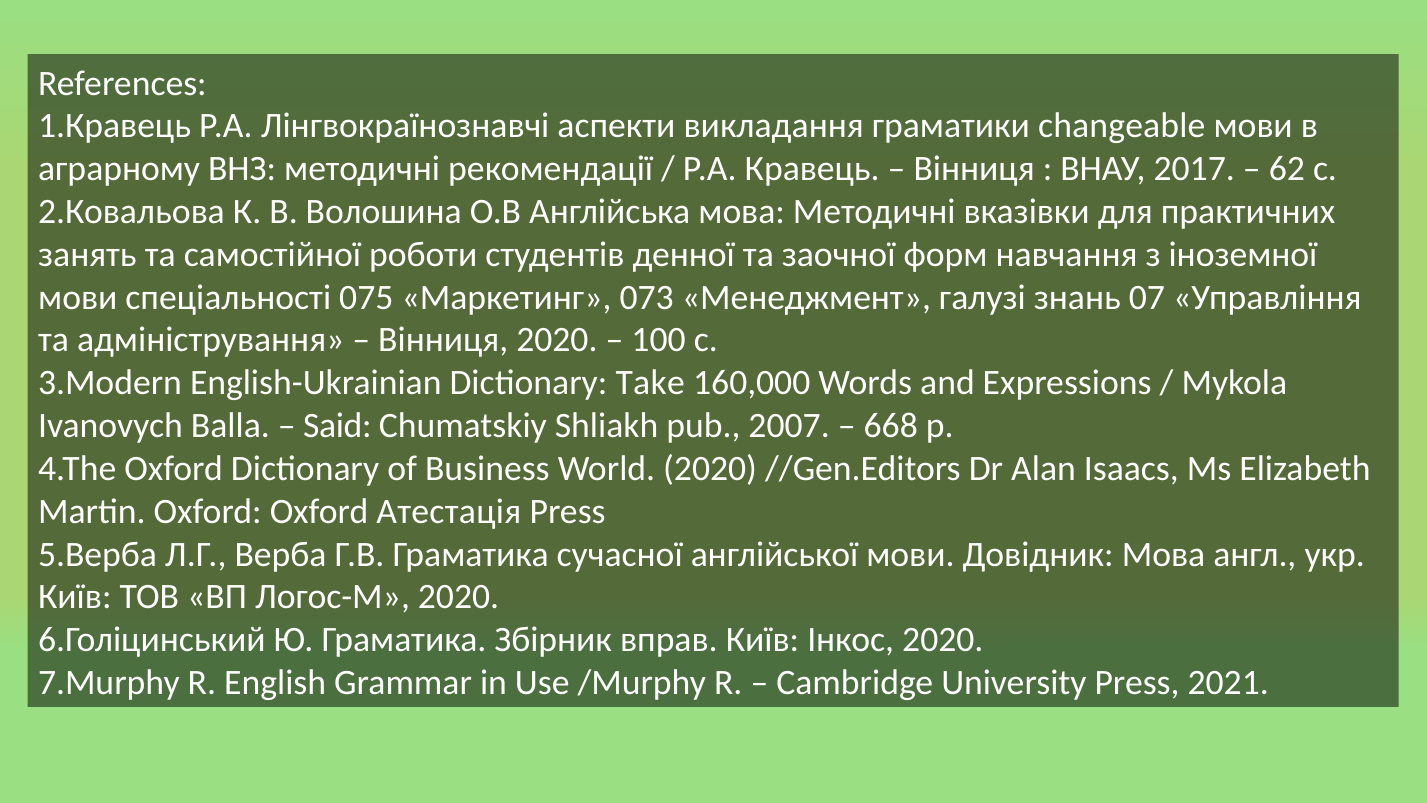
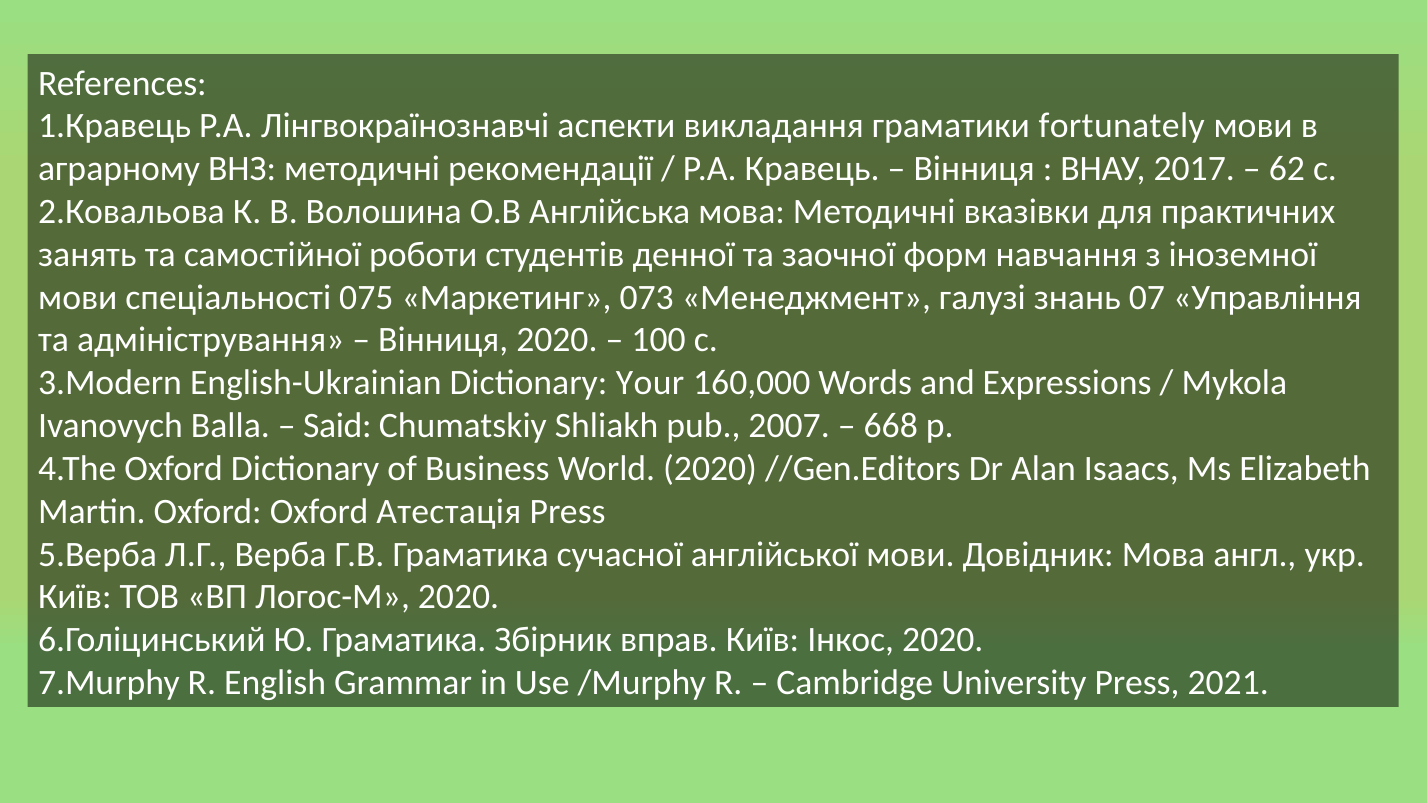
changeable: changeable -> fortunately
Take: Take -> Your
